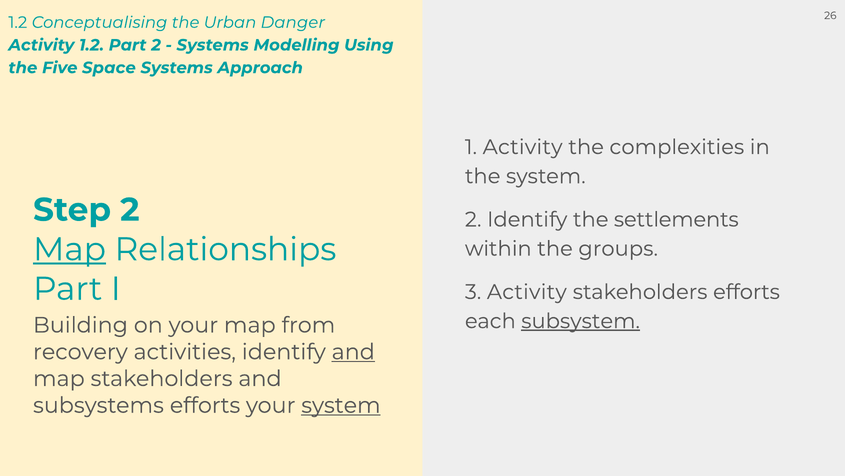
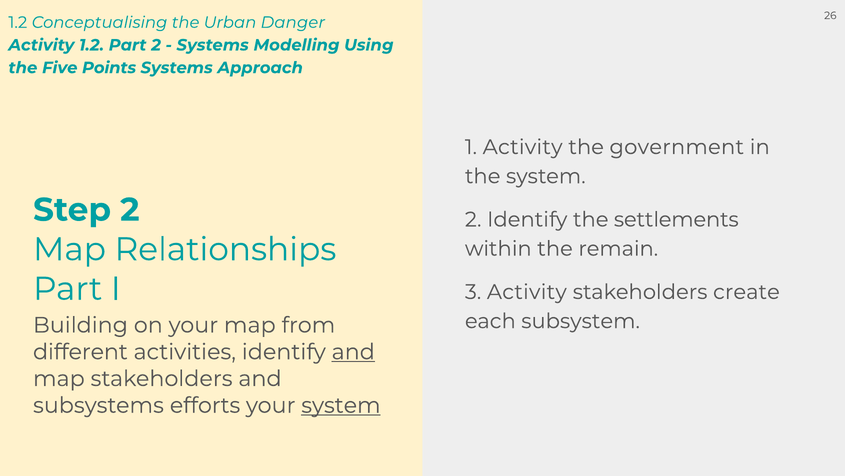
Space: Space -> Points
complexities: complexities -> government
Map at (69, 249) underline: present -> none
groups: groups -> remain
stakeholders efforts: efforts -> create
subsystem underline: present -> none
recovery: recovery -> different
